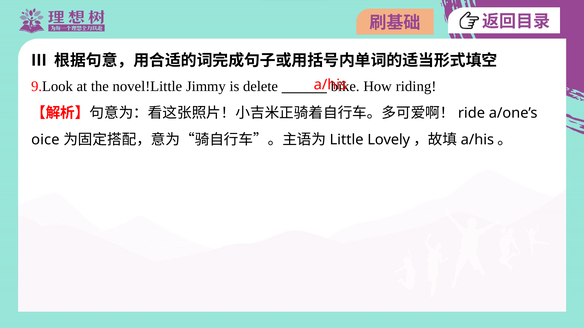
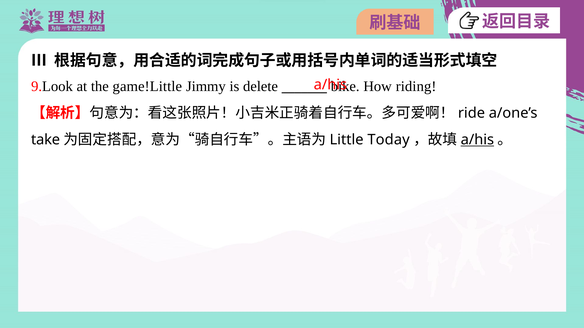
novel!Little: novel!Little -> game!Little
oice: oice -> take
Lovely: Lovely -> Today
a/his at (477, 140) underline: none -> present
